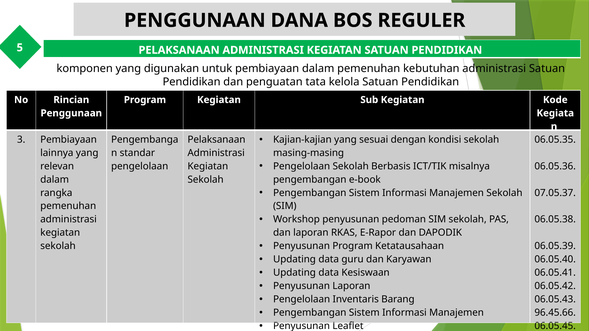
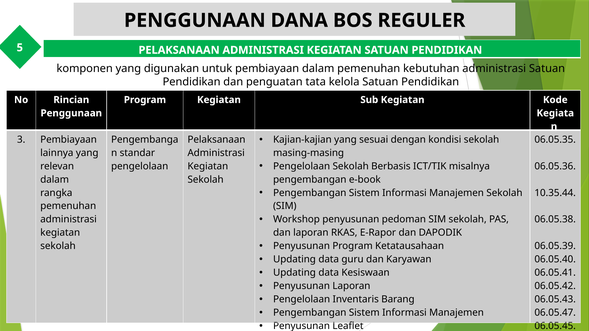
07.05.37: 07.05.37 -> 10.35.44
96.45.66: 96.45.66 -> 06.05.47
